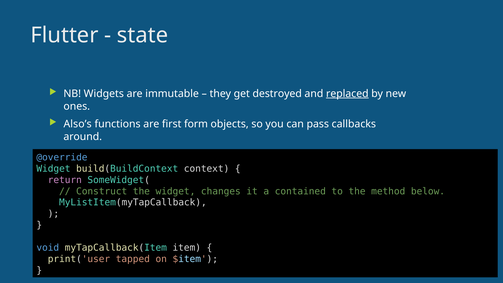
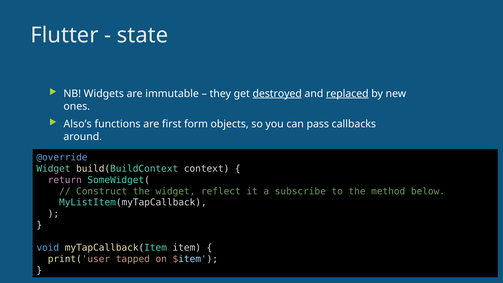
destroyed underline: none -> present
changes: changes -> reflect
contained: contained -> subscribe
